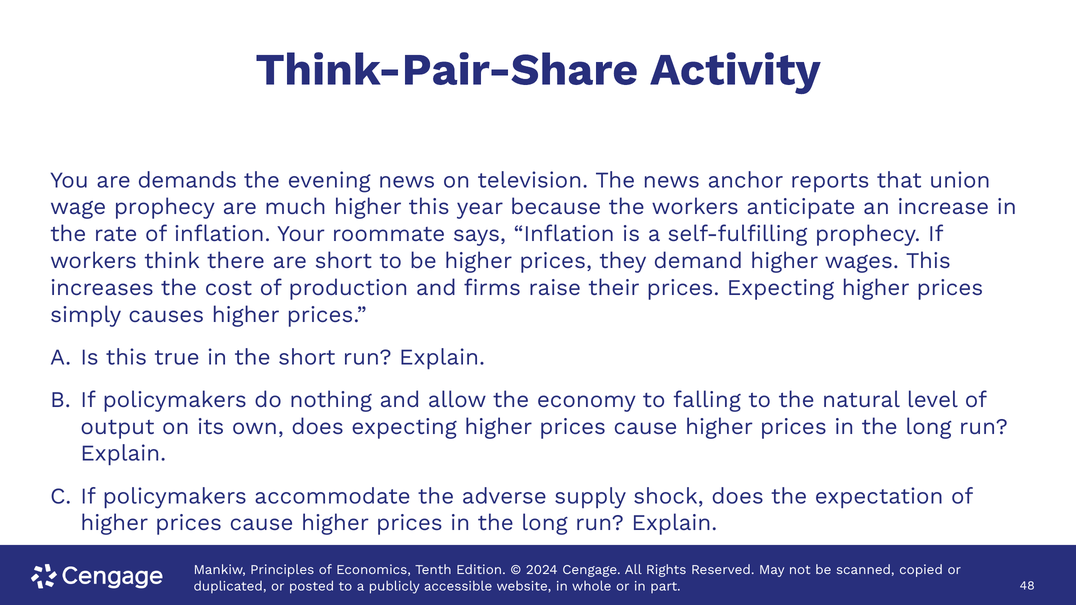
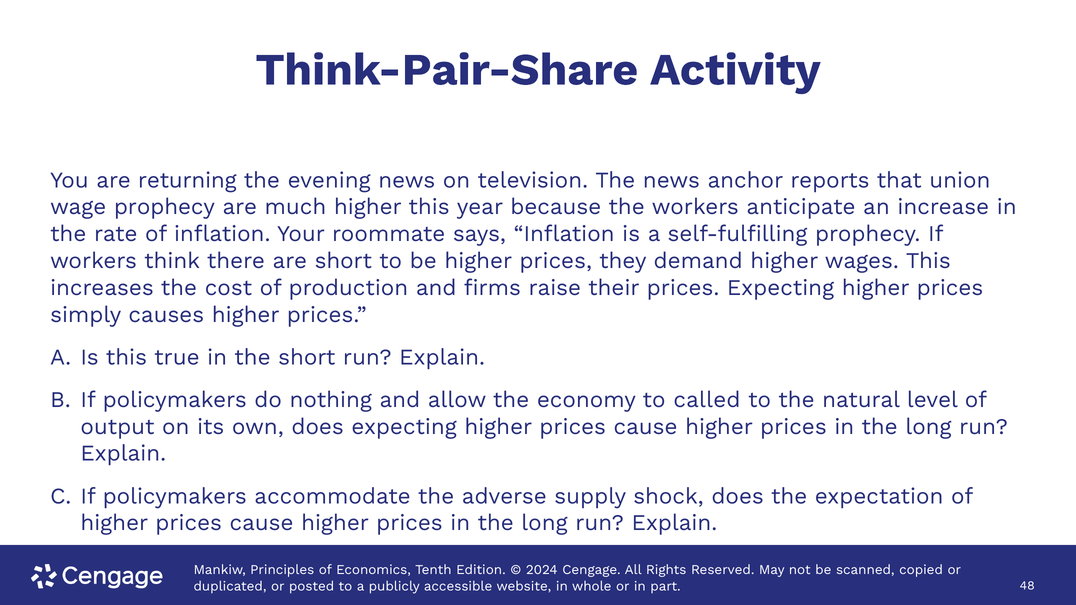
demands: demands -> returning
falling: falling -> called
